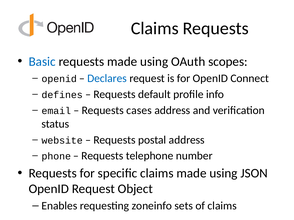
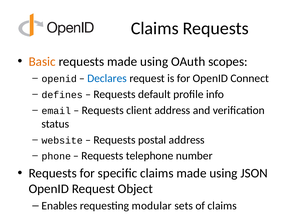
Basic colour: blue -> orange
cases: cases -> client
zoneinfo: zoneinfo -> modular
